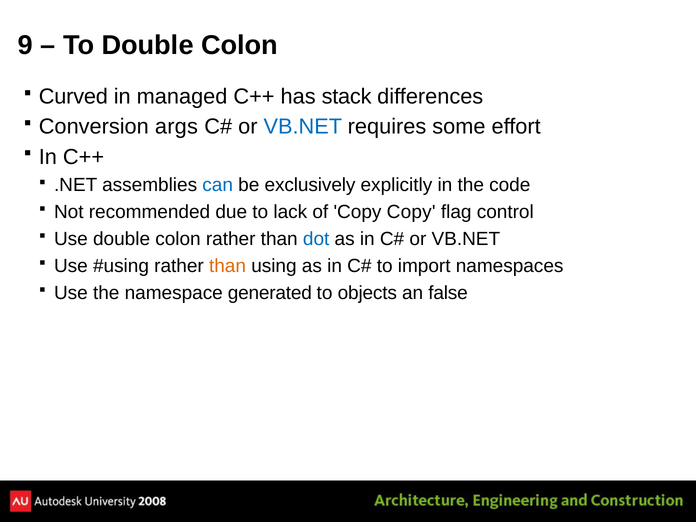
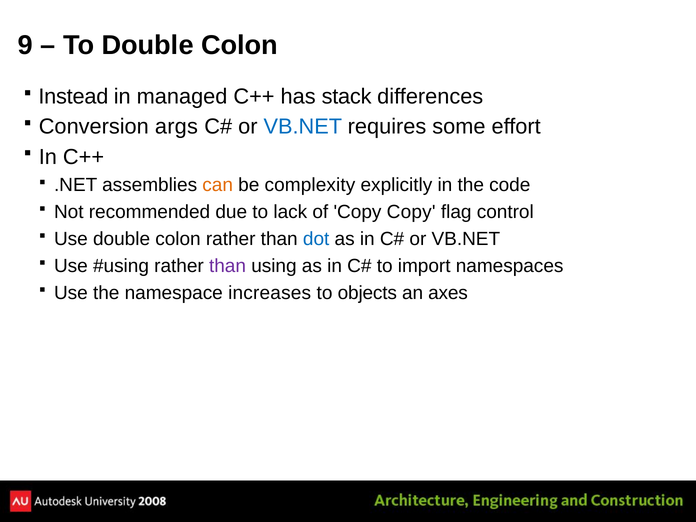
Curved: Curved -> Instead
can colour: blue -> orange
exclusively: exclusively -> complexity
than at (228, 266) colour: orange -> purple
generated: generated -> increases
false: false -> axes
